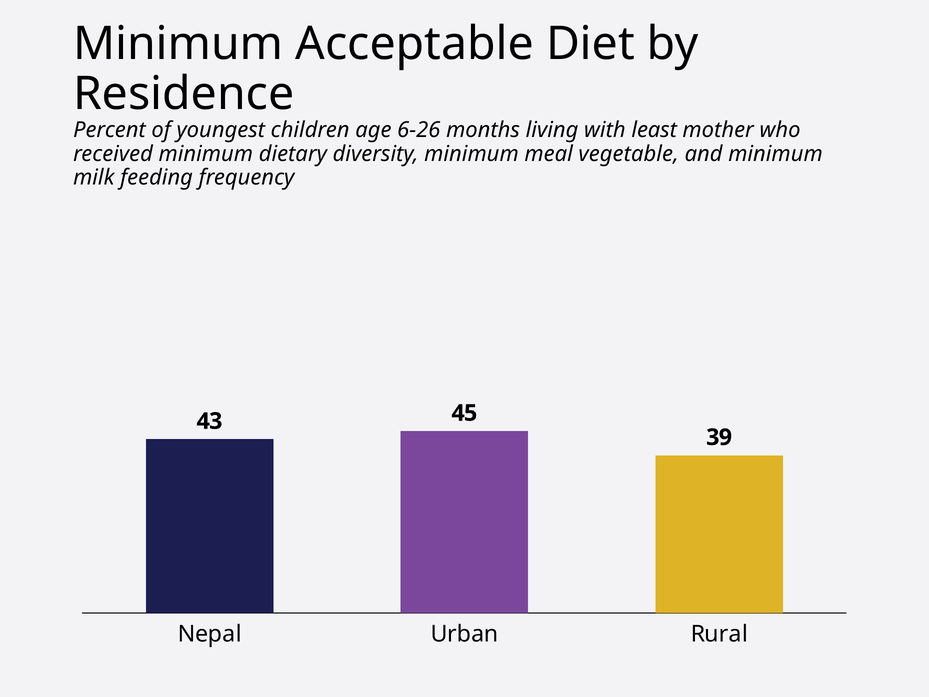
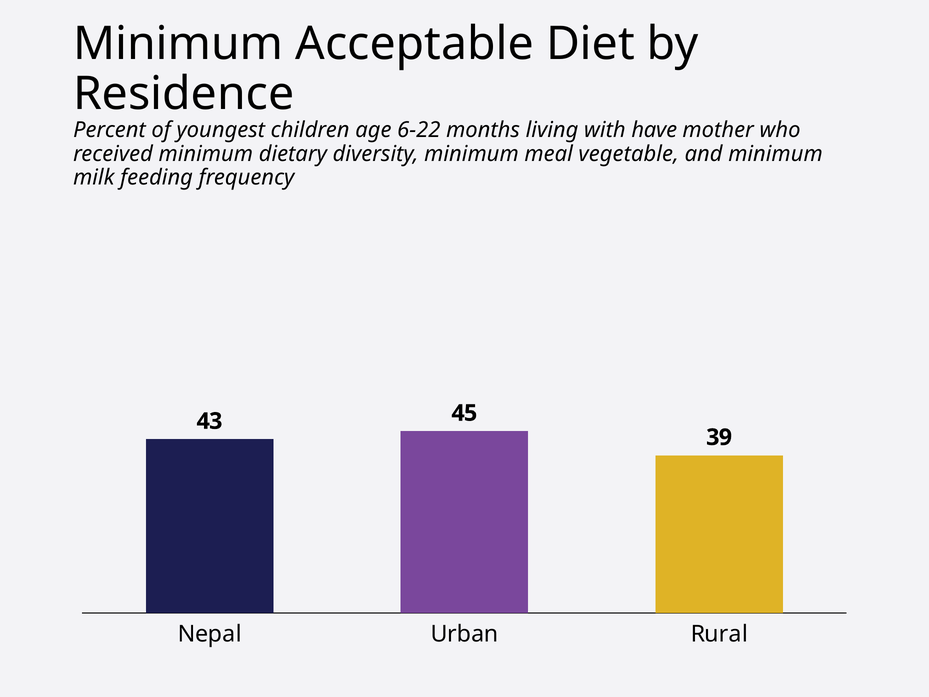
6-26: 6-26 -> 6-22
least: least -> have
